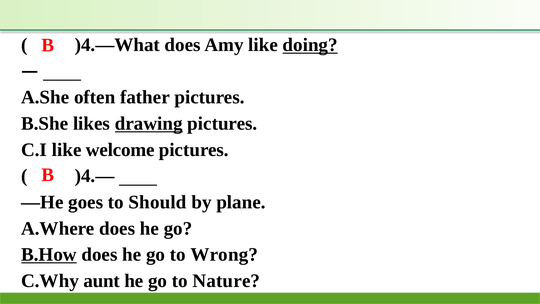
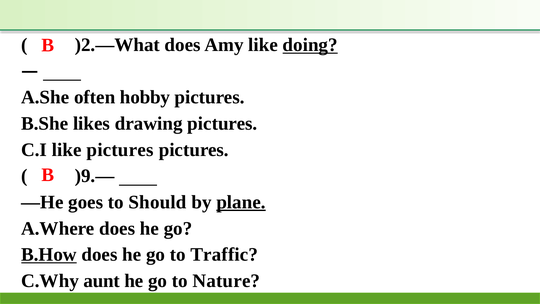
)4.—What: )4.—What -> )2.—What
father: father -> hobby
drawing underline: present -> none
like welcome: welcome -> pictures
)4.—: )4.— -> )9.—
plane underline: none -> present
Wrong: Wrong -> Traffic
